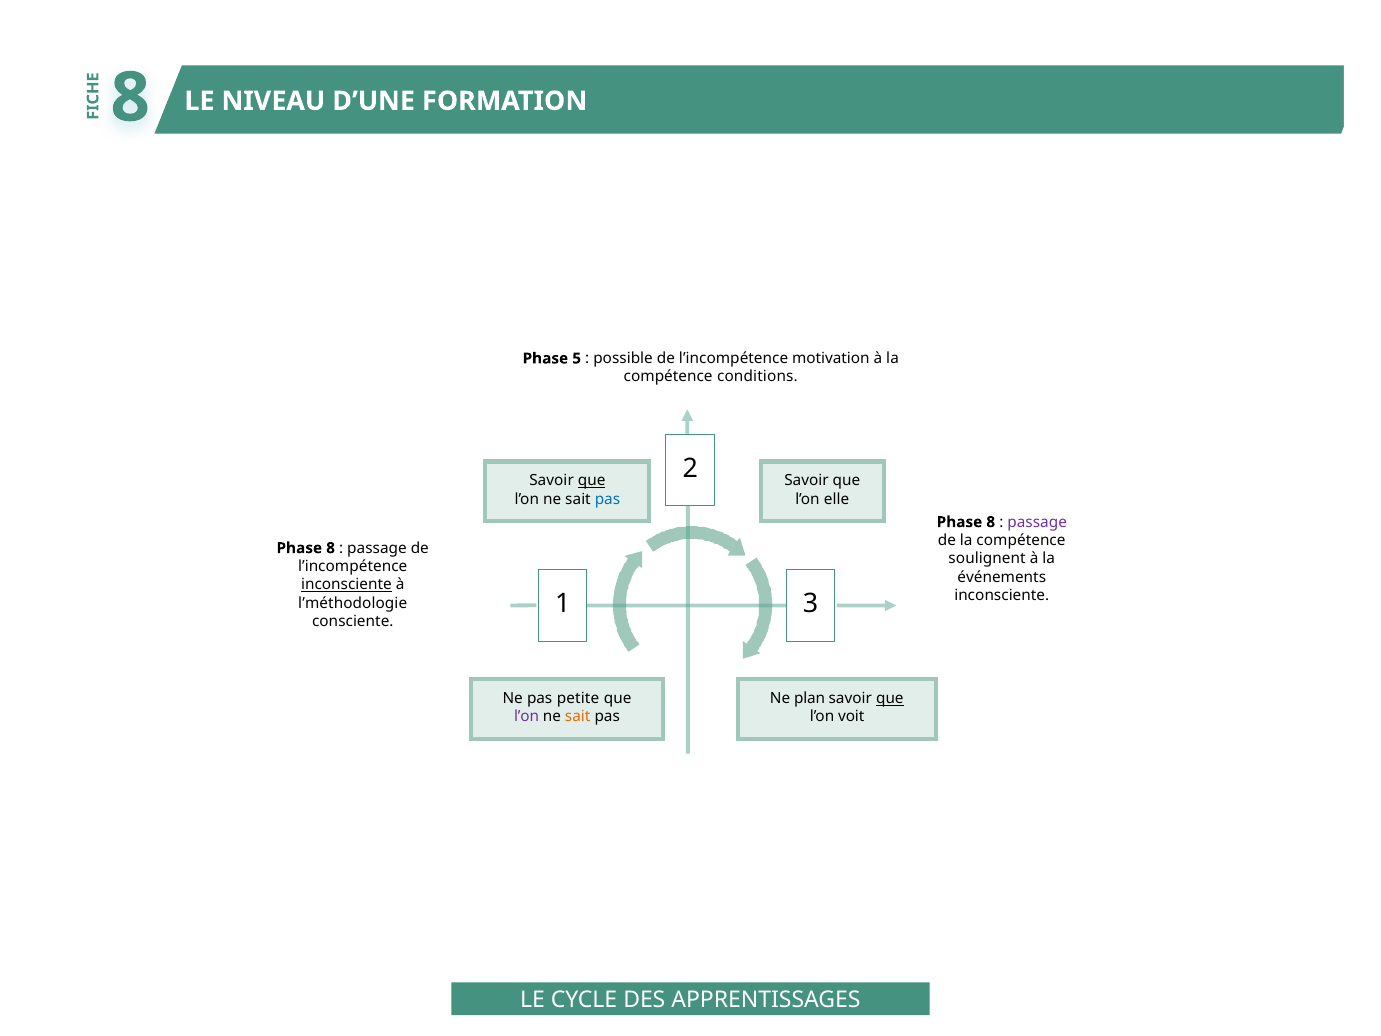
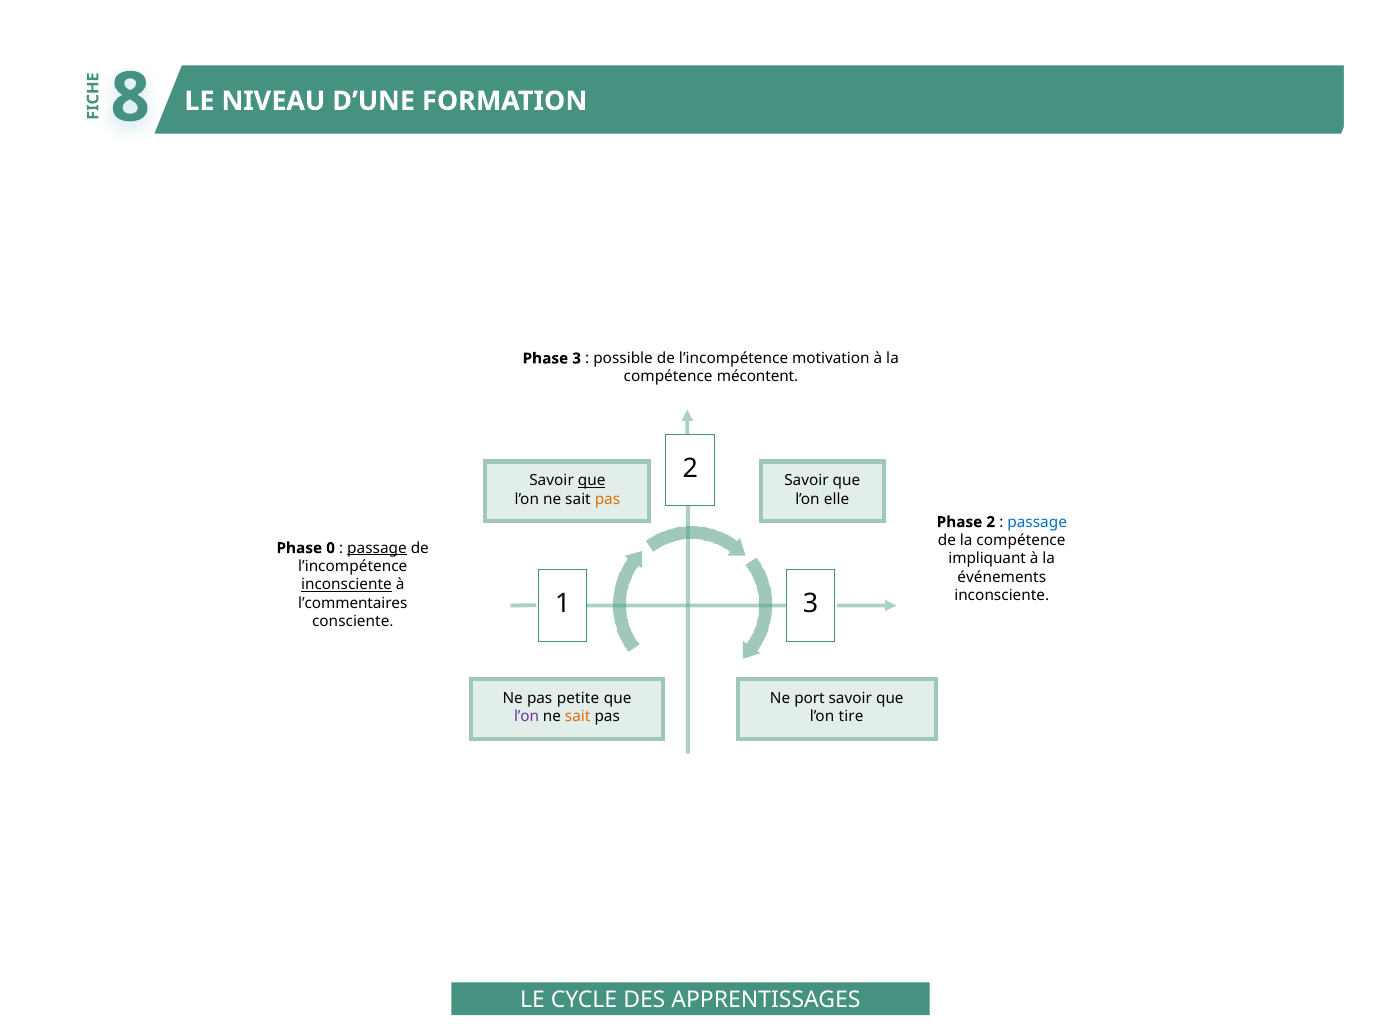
Phase 5: 5 -> 3
conditions: conditions -> mécontent
pas at (608, 499) colour: blue -> orange
8 at (991, 522): 8 -> 2
passage at (1037, 522) colour: purple -> blue
8 at (331, 548): 8 -> 0
passage at (377, 548) underline: none -> present
soulignent: soulignent -> impliquant
l’méthodologie: l’méthodologie -> l’commentaires
plan: plan -> port
que at (890, 698) underline: present -> none
voit: voit -> tire
